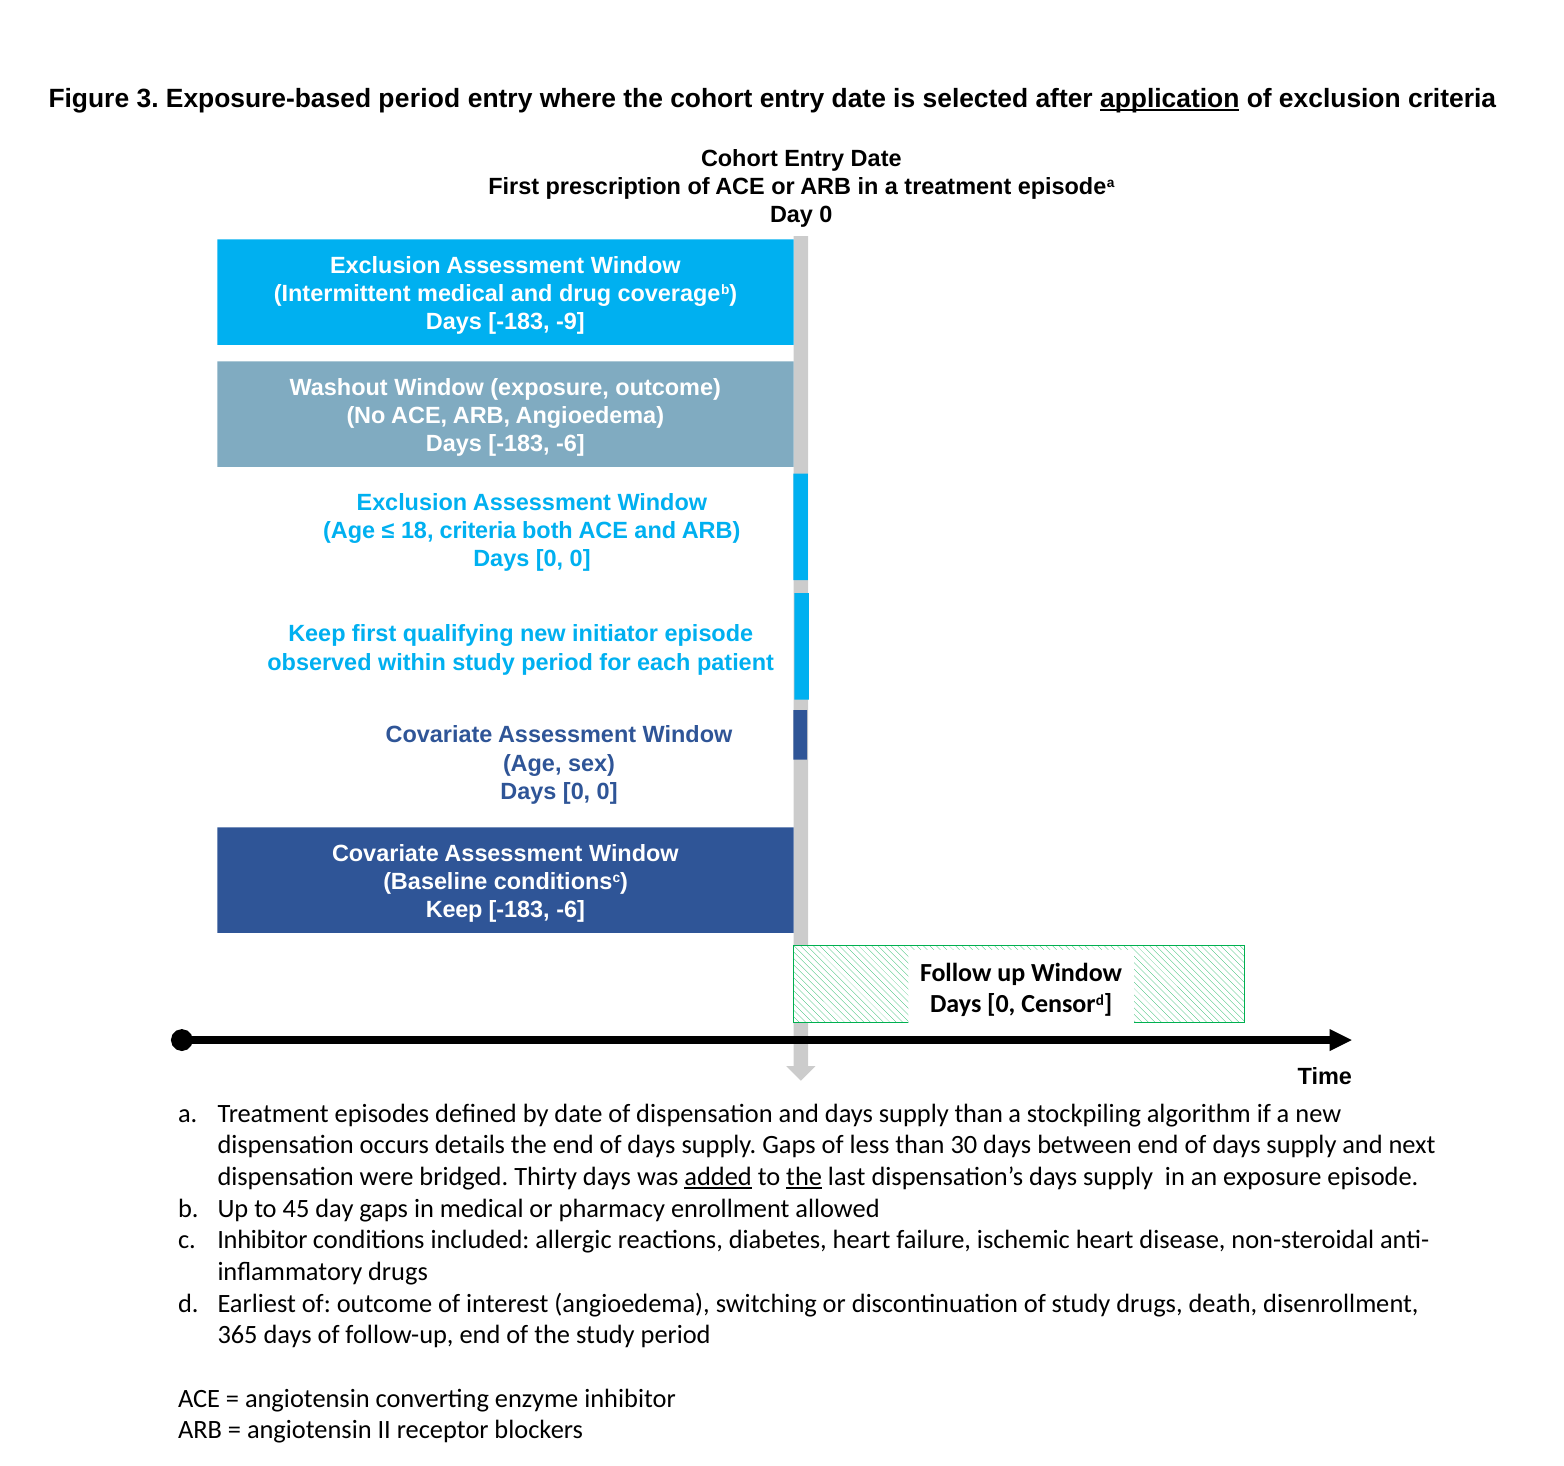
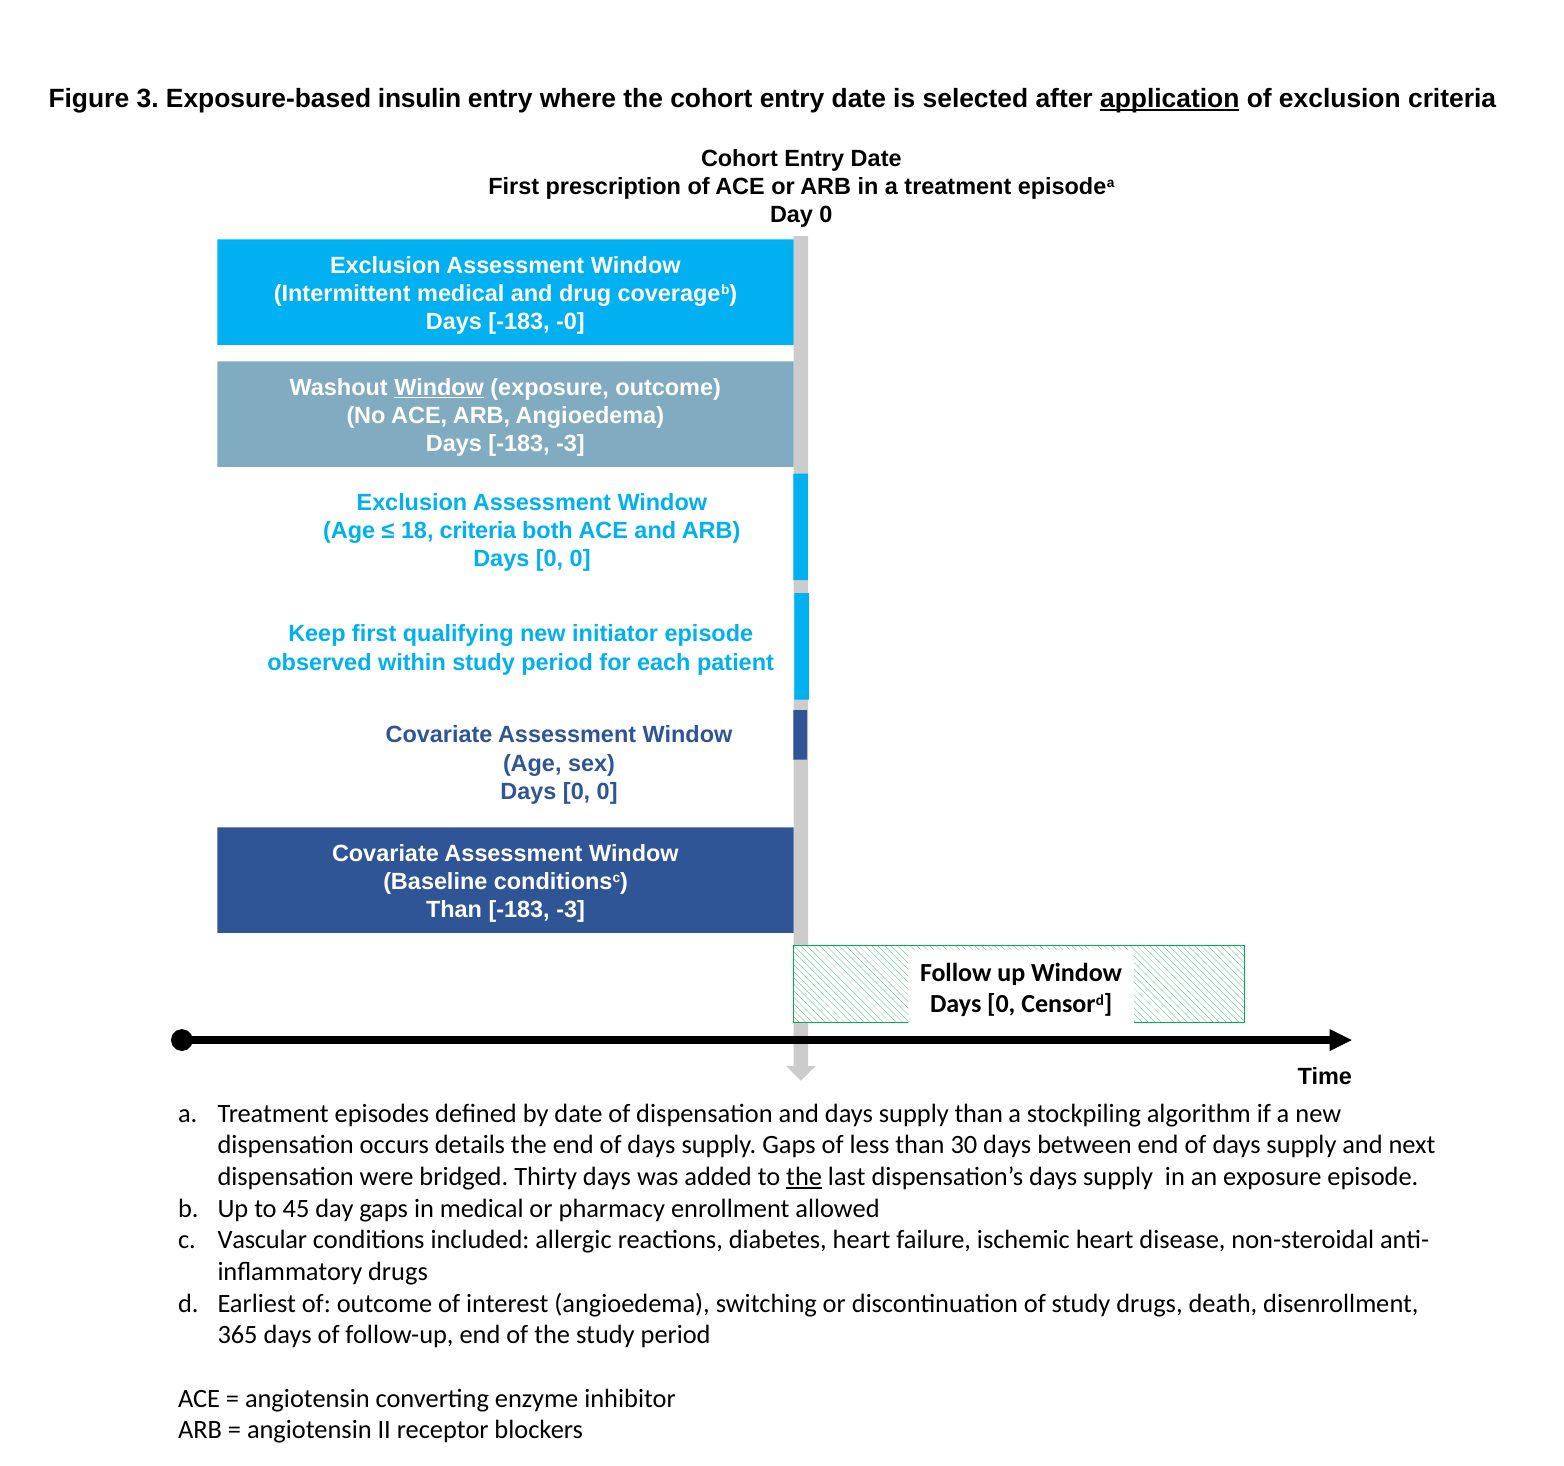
Exposure-based period: period -> insulin
-9: -9 -> -0
Window at (439, 388) underline: none -> present
Days -183 -6: -6 -> -3
Keep at (454, 910): Keep -> Than
-6 at (571, 910): -6 -> -3
added underline: present -> none
Inhibitor at (262, 1240): Inhibitor -> Vascular
